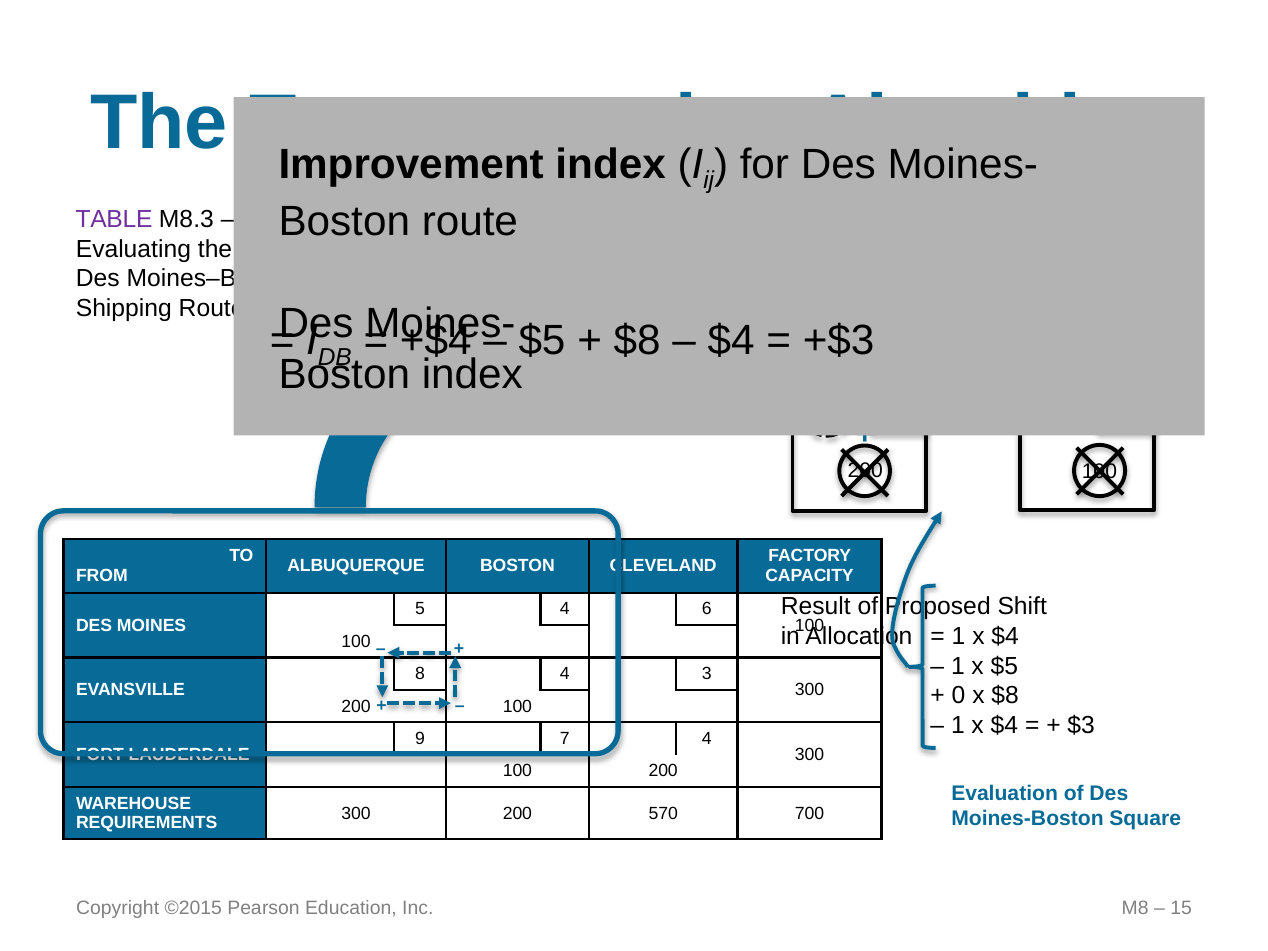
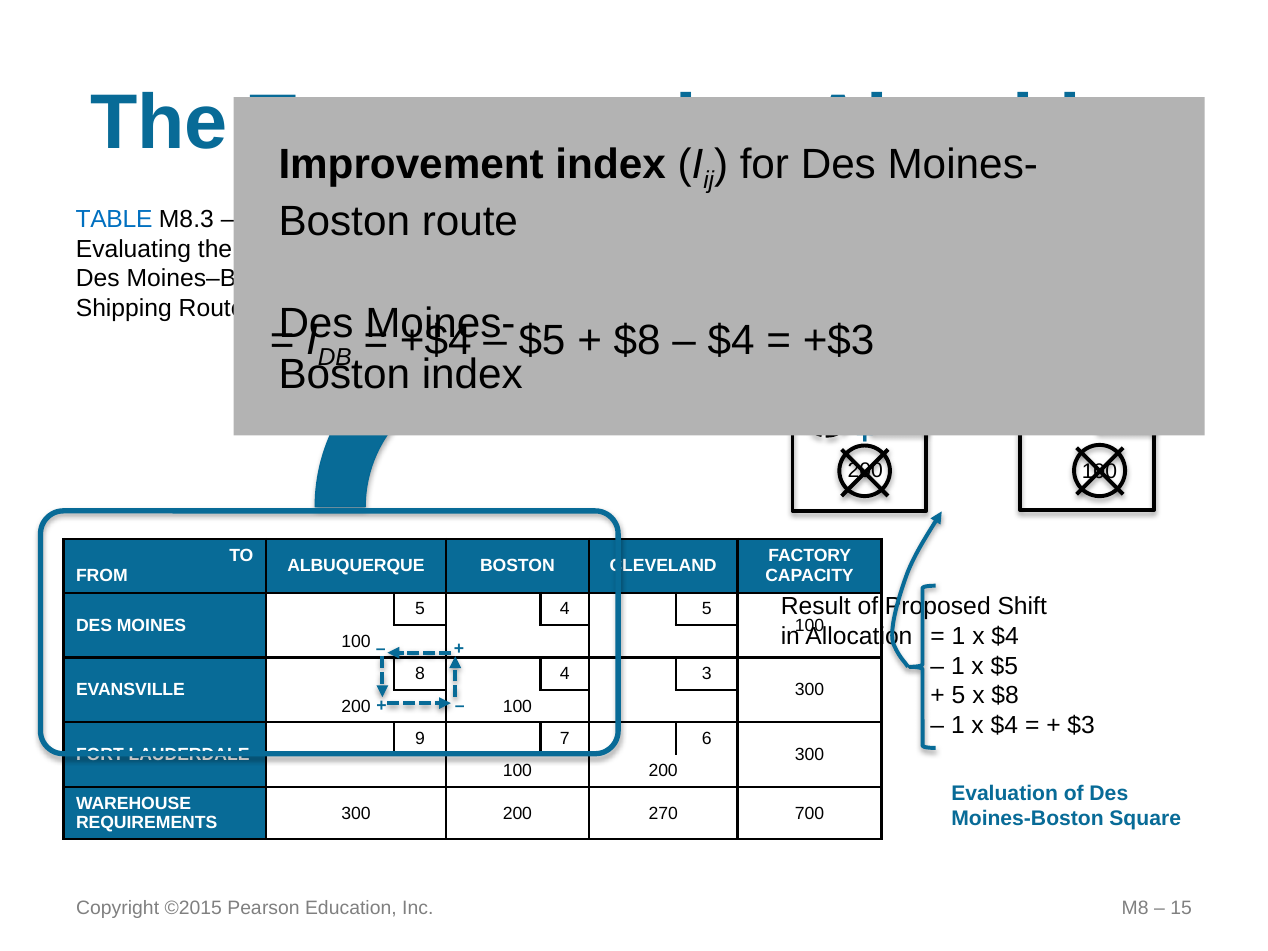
TABLE colour: purple -> blue
6 at (707, 609): 6 -> 5
0 at (958, 696): 0 -> 5
4 at (707, 739): 4 -> 6
570: 570 -> 270
